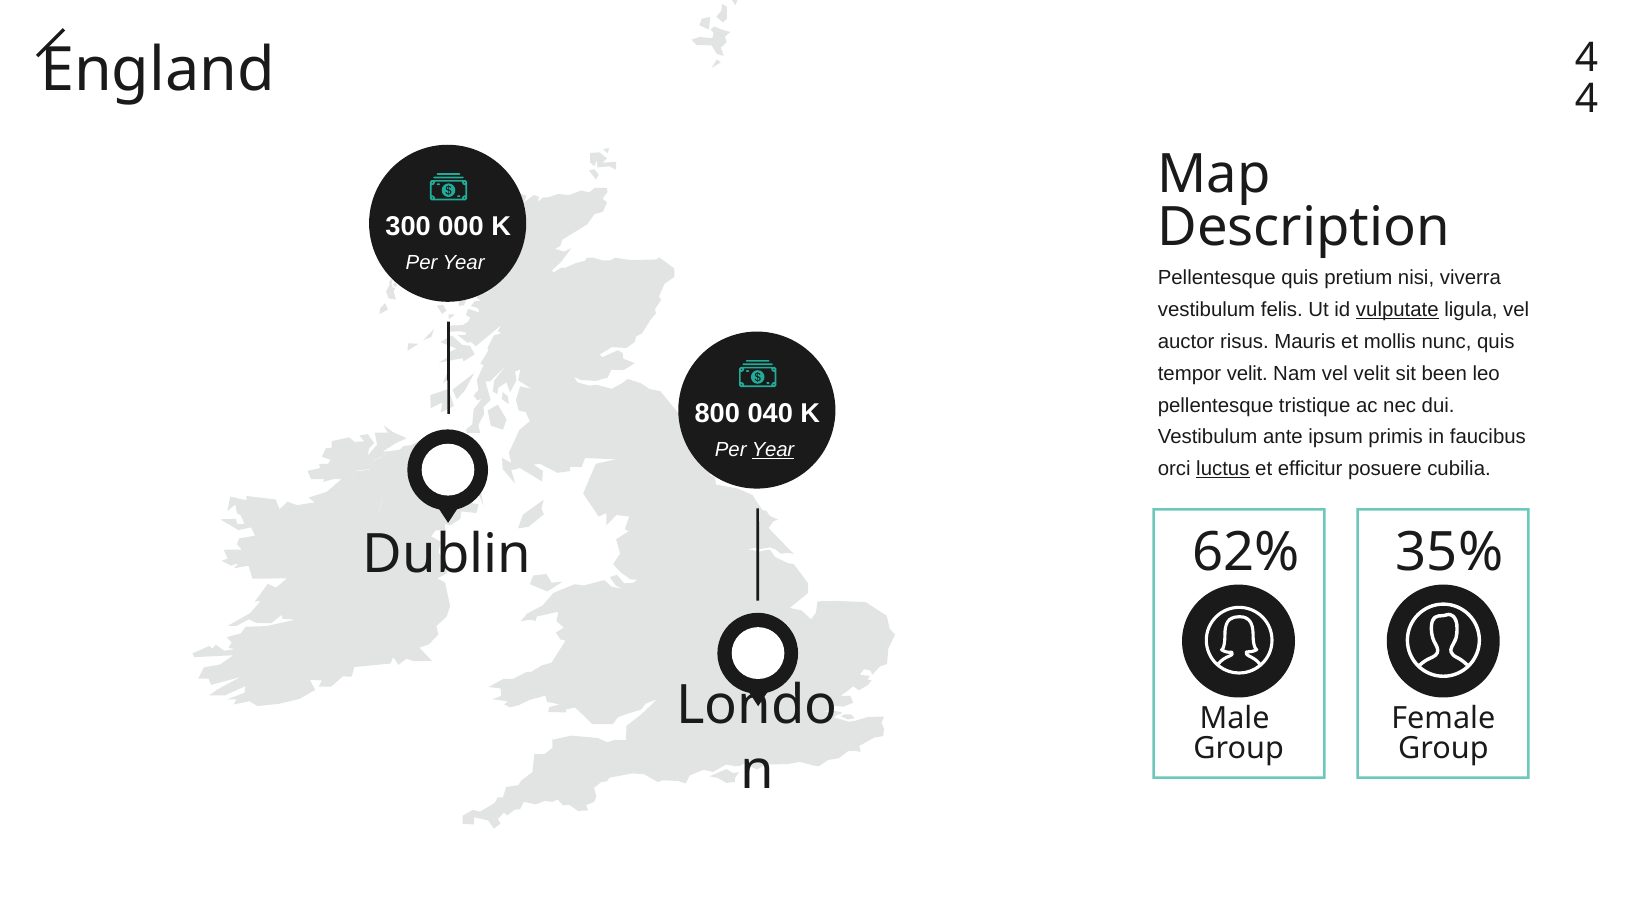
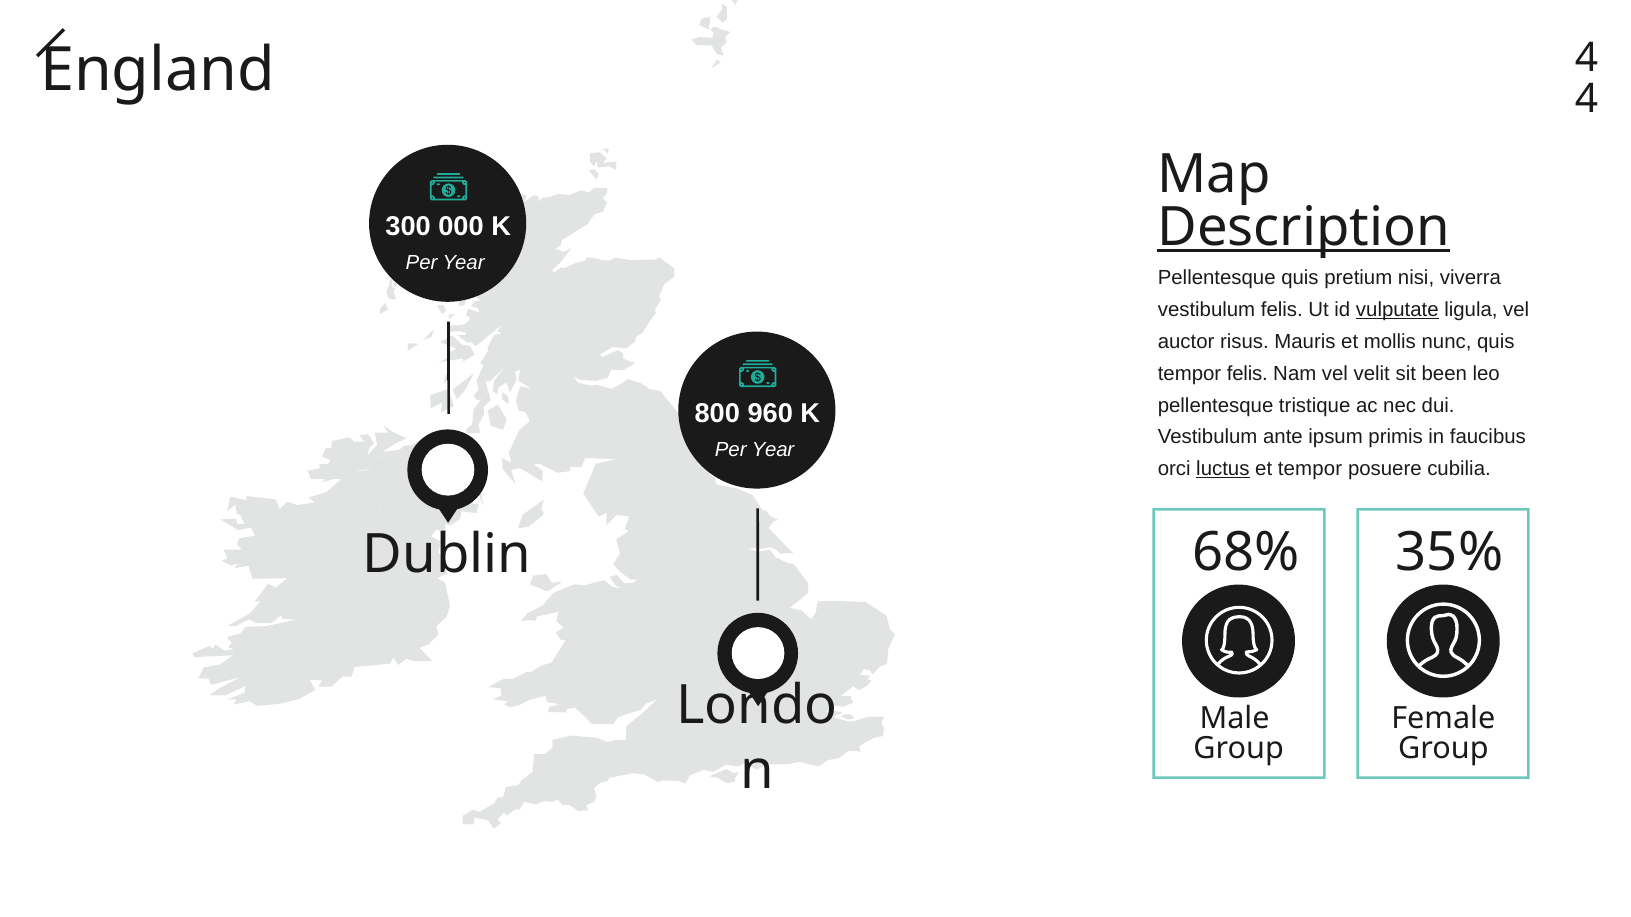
Description underline: none -> present
tempor velit: velit -> felis
040: 040 -> 960
Year at (773, 450) underline: present -> none
et efficitur: efficitur -> tempor
62%: 62% -> 68%
